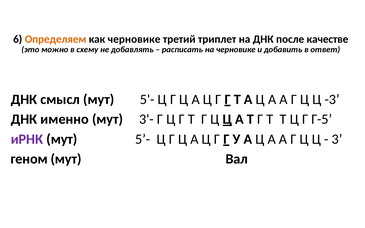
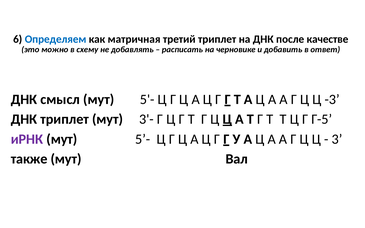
Определяем colour: orange -> blue
как черновике: черновике -> матричная
ДНК именно: именно -> триплет
геном: геном -> также
